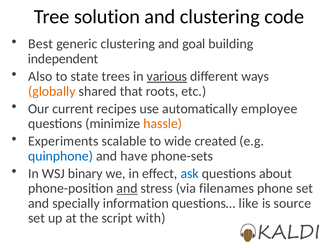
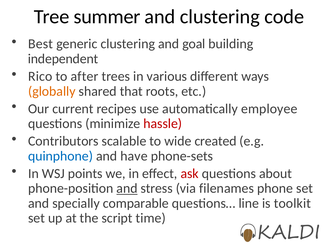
solution: solution -> summer
Also: Also -> Rico
state: state -> after
various underline: present -> none
hassle colour: orange -> red
Experiments: Experiments -> Contributors
binary: binary -> points
ask colour: blue -> red
information: information -> comparable
like: like -> line
source: source -> toolkit
with: with -> time
